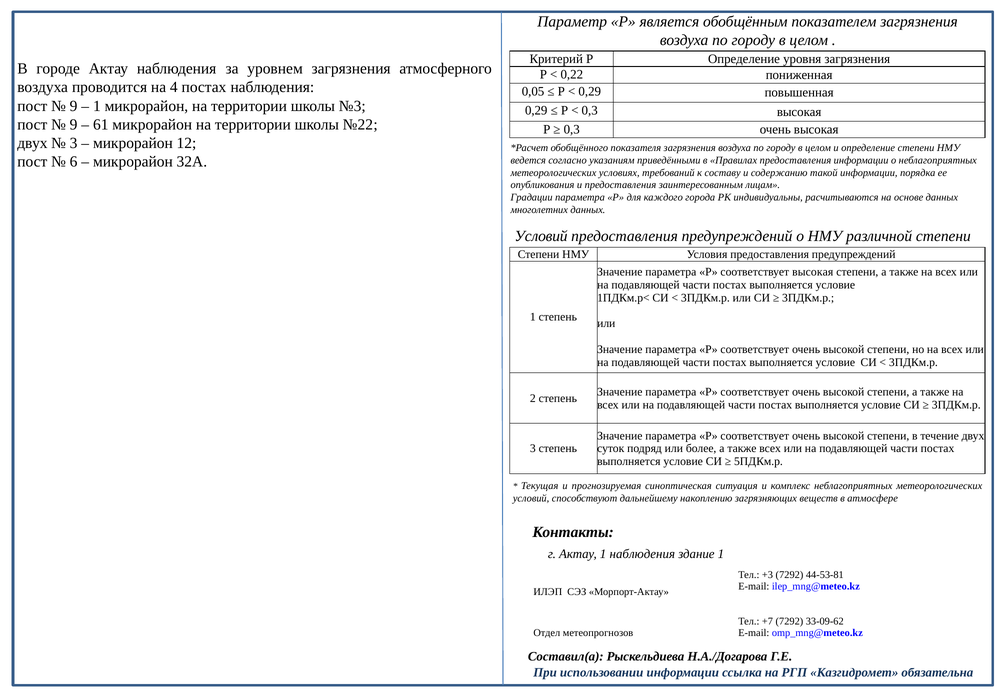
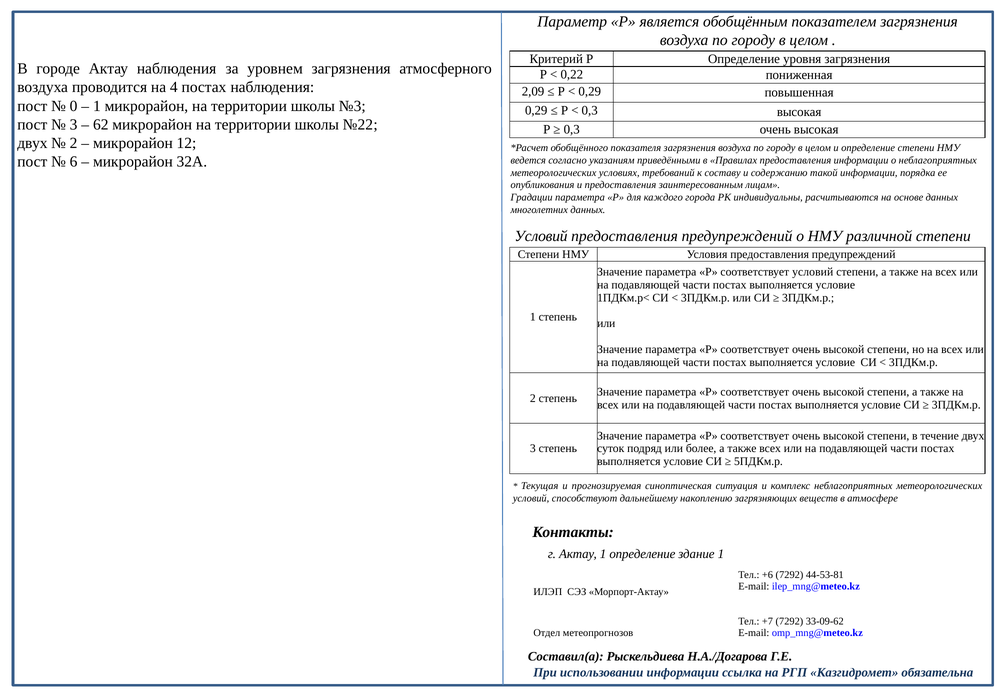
0,05: 0,05 -> 2,09
9 at (74, 106): 9 -> 0
9 at (74, 124): 9 -> 3
61: 61 -> 62
3 at (74, 143): 3 -> 2
соответствует высокая: высокая -> условий
1 наблюдения: наблюдения -> определение
+3: +3 -> +6
